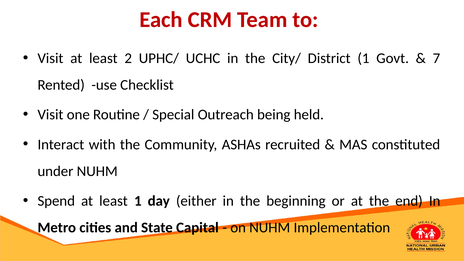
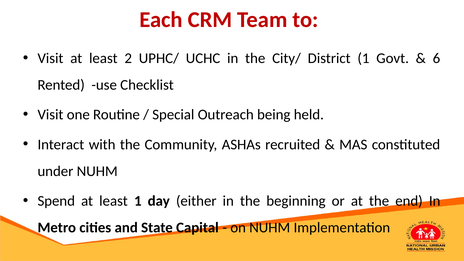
7: 7 -> 6
